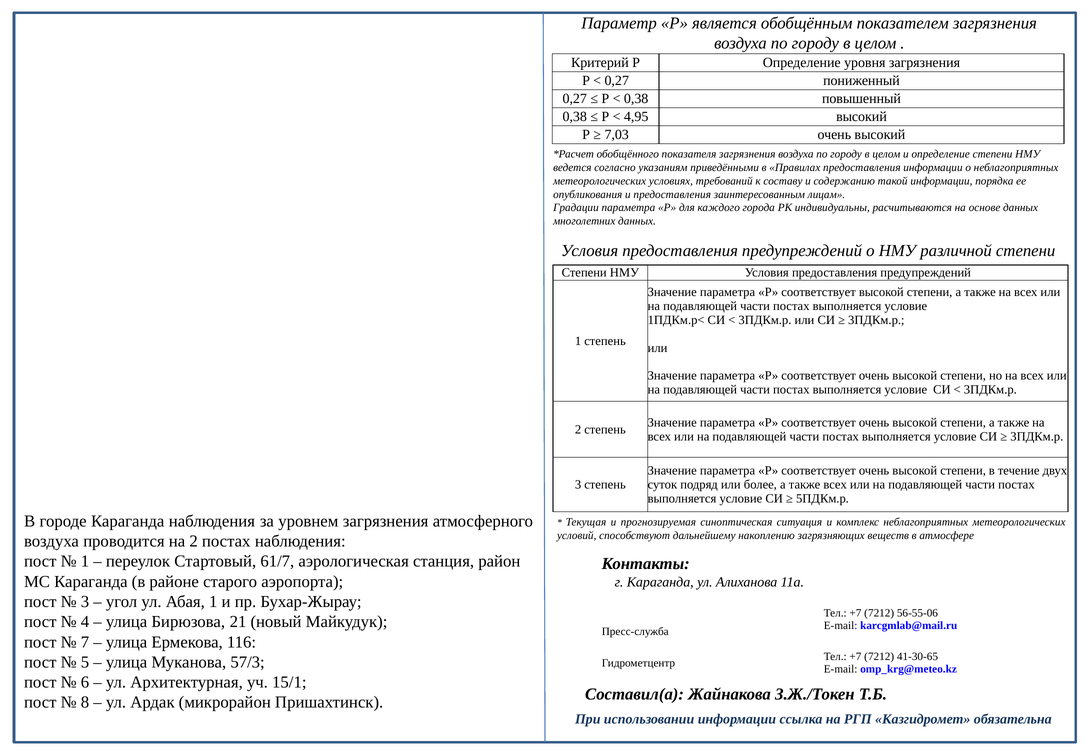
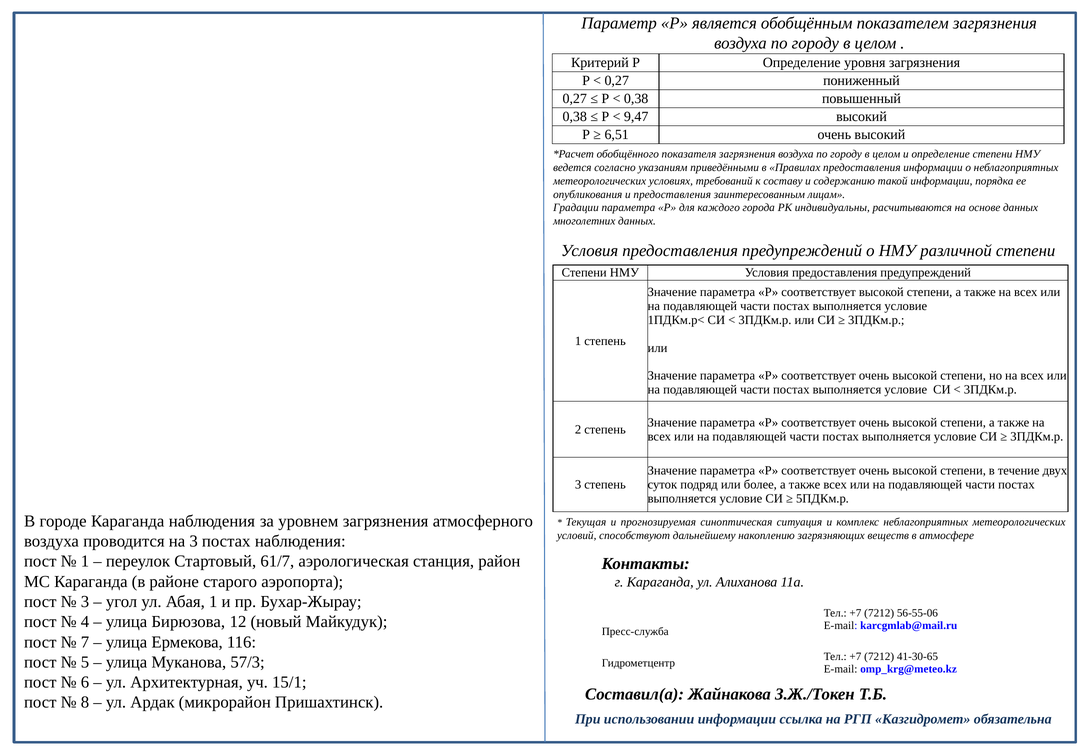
4,95: 4,95 -> 9,47
7,03: 7,03 -> 6,51
на 2: 2 -> 3
21: 21 -> 12
